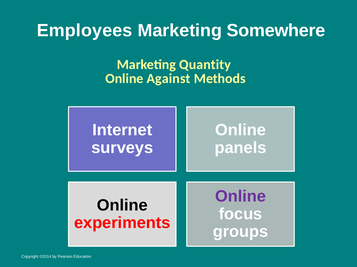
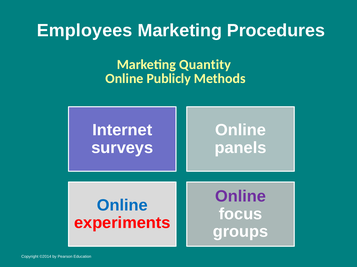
Somewhere: Somewhere -> Procedures
Against: Against -> Publicly
Online at (122, 206) colour: black -> blue
